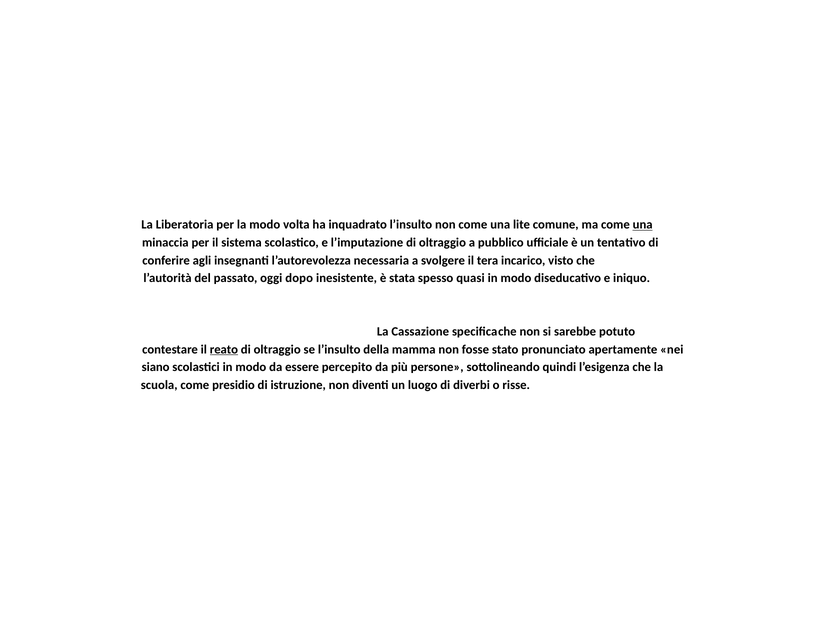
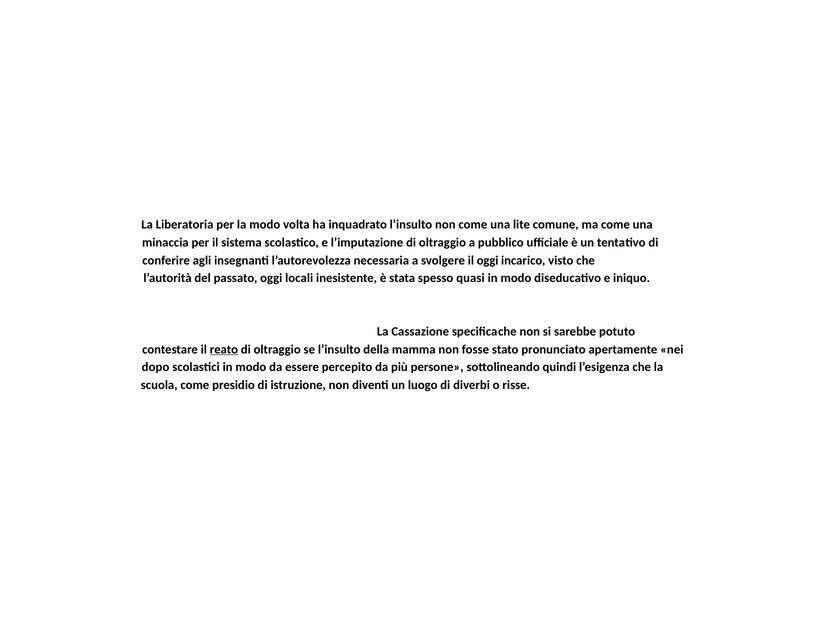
una at (643, 225) underline: present -> none
il tera: tera -> oggi
dopo: dopo -> locali
siano: siano -> dopo
